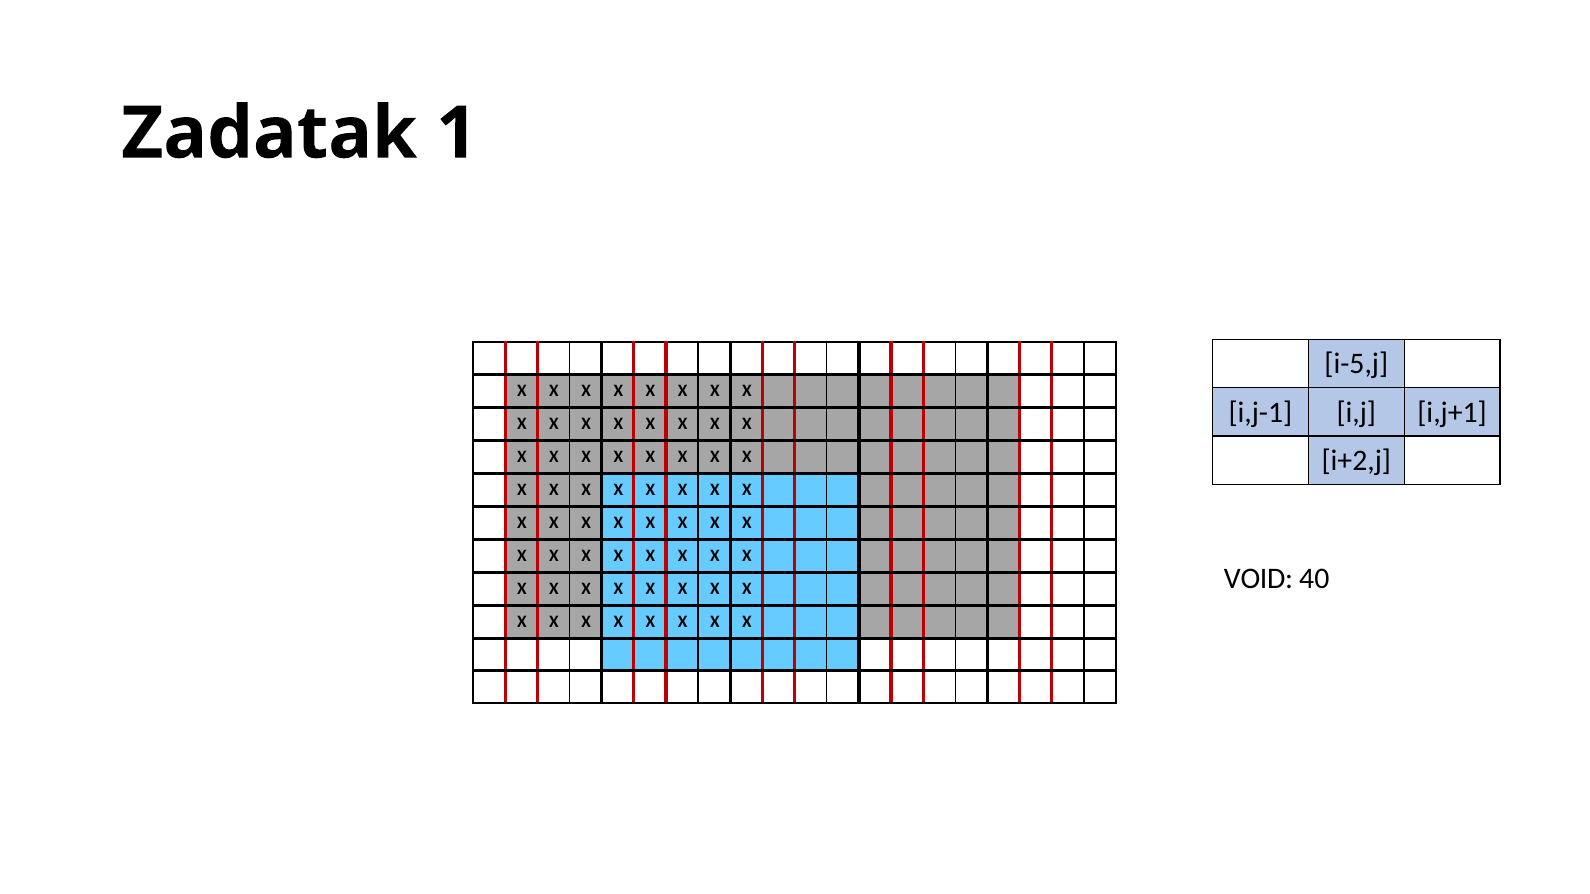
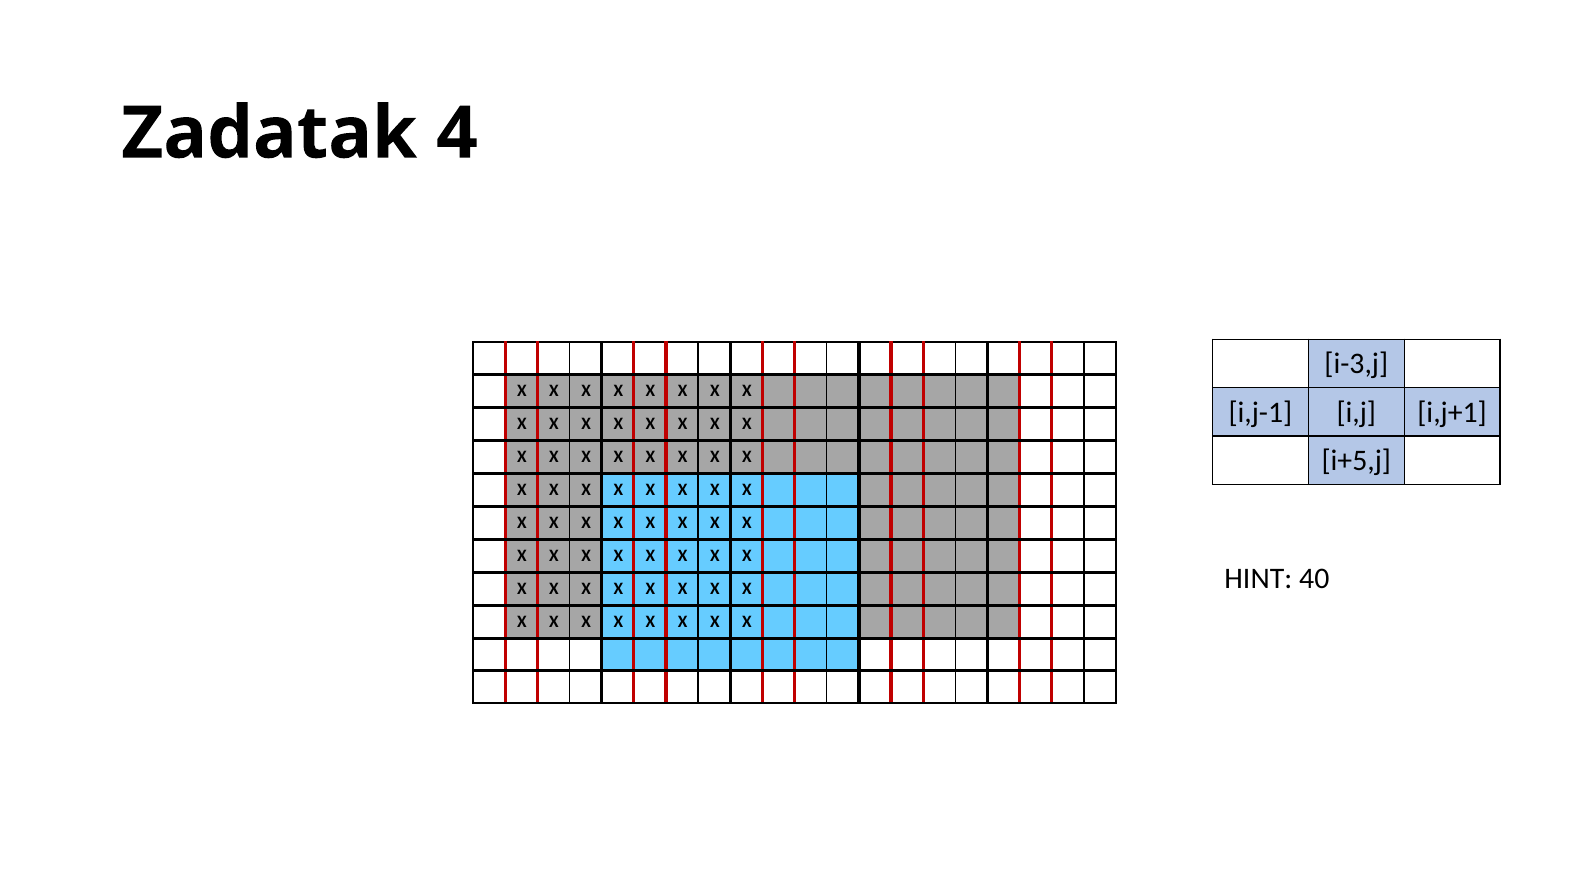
1: 1 -> 4
i-5,j: i-5,j -> i-3,j
i+2,j: i+2,j -> i+5,j
VOID: VOID -> HINT
